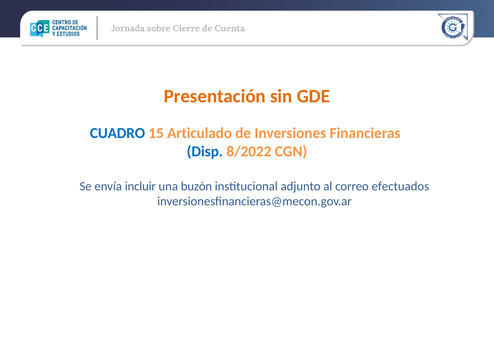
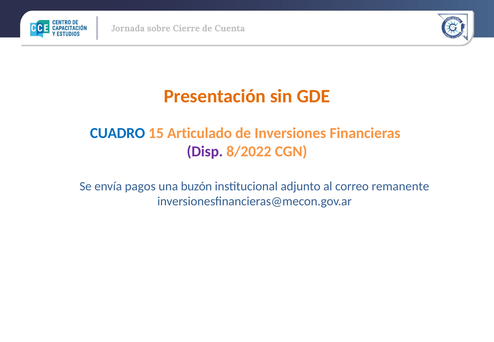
Disp colour: blue -> purple
incluir: incluir -> pagos
efectuados: efectuados -> remanente
